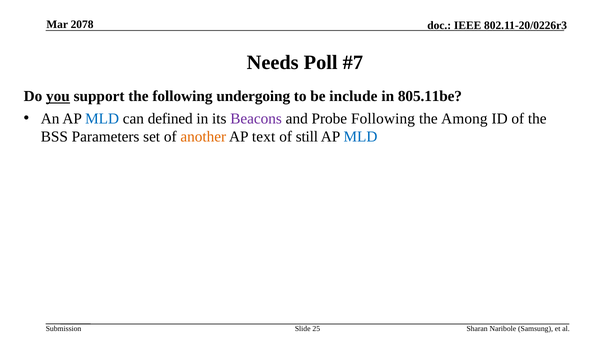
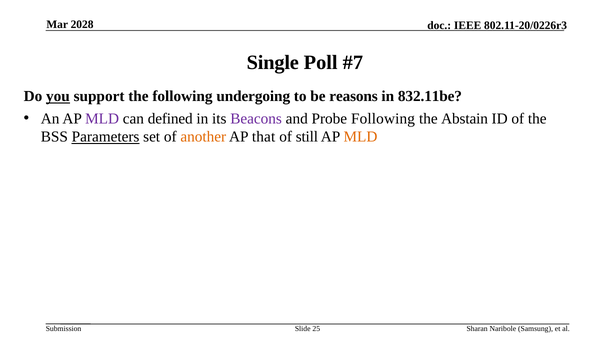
2078: 2078 -> 2028
Needs: Needs -> Single
include: include -> reasons
805.11be: 805.11be -> 832.11be
MLD at (102, 119) colour: blue -> purple
Among: Among -> Abstain
Parameters underline: none -> present
text: text -> that
MLD at (360, 137) colour: blue -> orange
